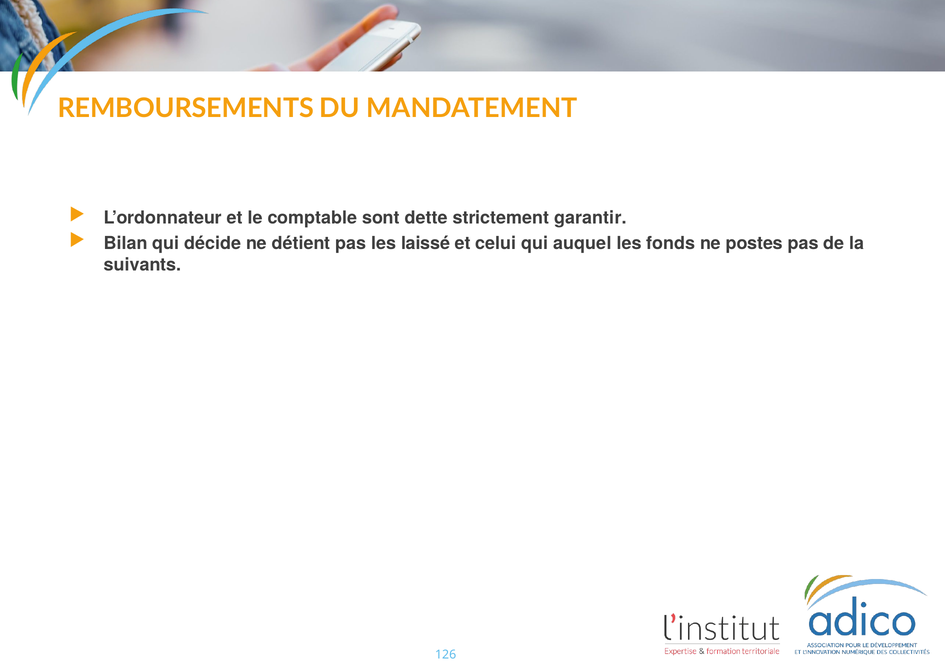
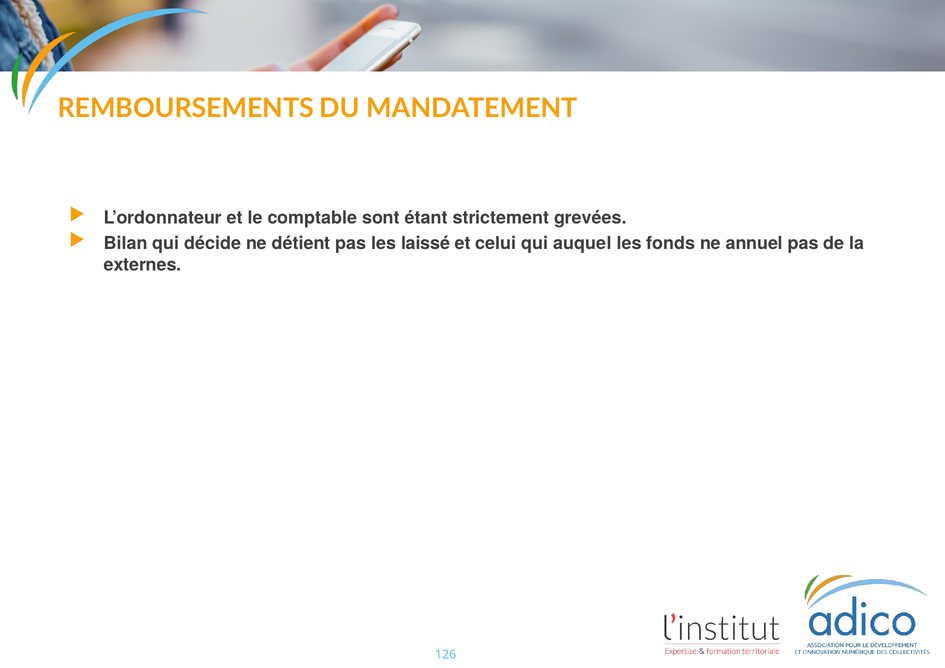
dette: dette -> étant
garantir: garantir -> grevées
postes: postes -> annuel
suivants: suivants -> externes
